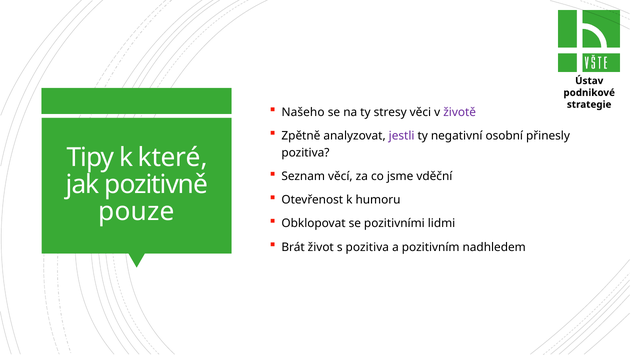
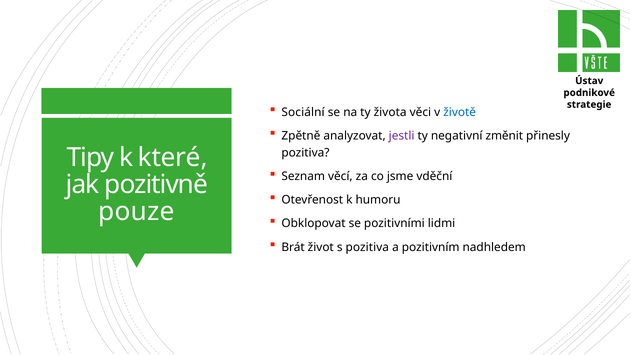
Našeho: Našeho -> Sociální
stresy: stresy -> života
životě colour: purple -> blue
osobní: osobní -> změnit
